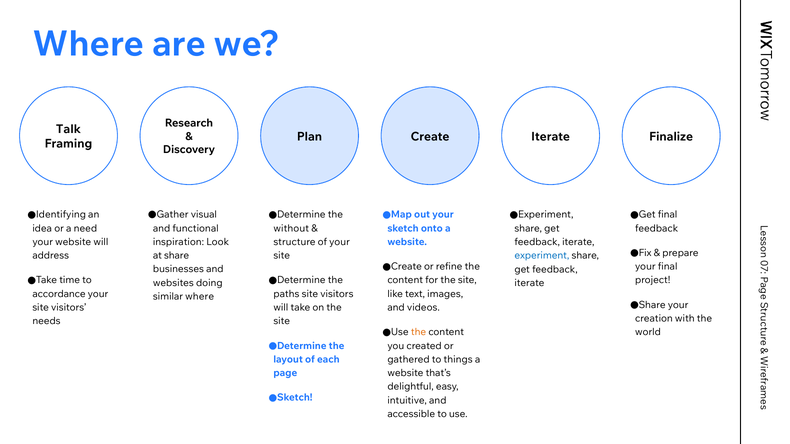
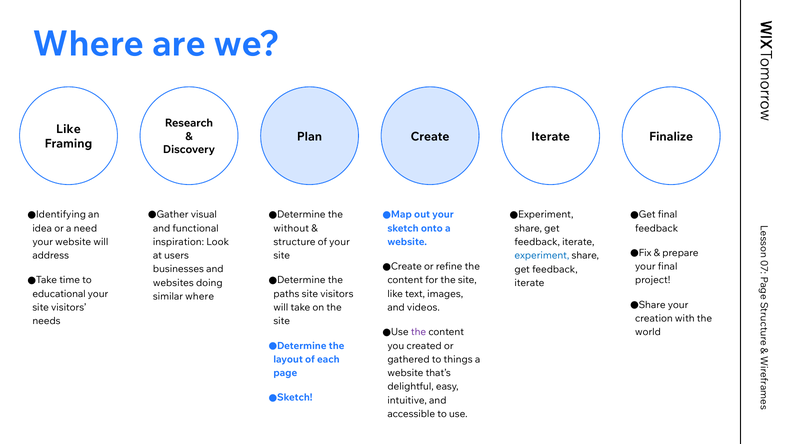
Talk at (68, 129): Talk -> Like
at share: share -> users
accordance: accordance -> educational
the at (419, 332) colour: orange -> purple
